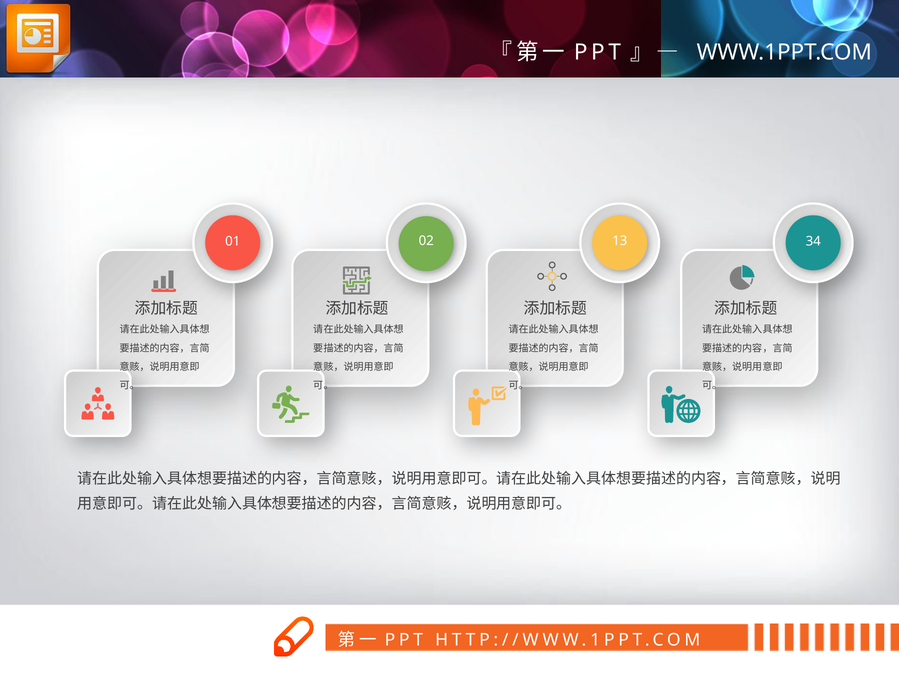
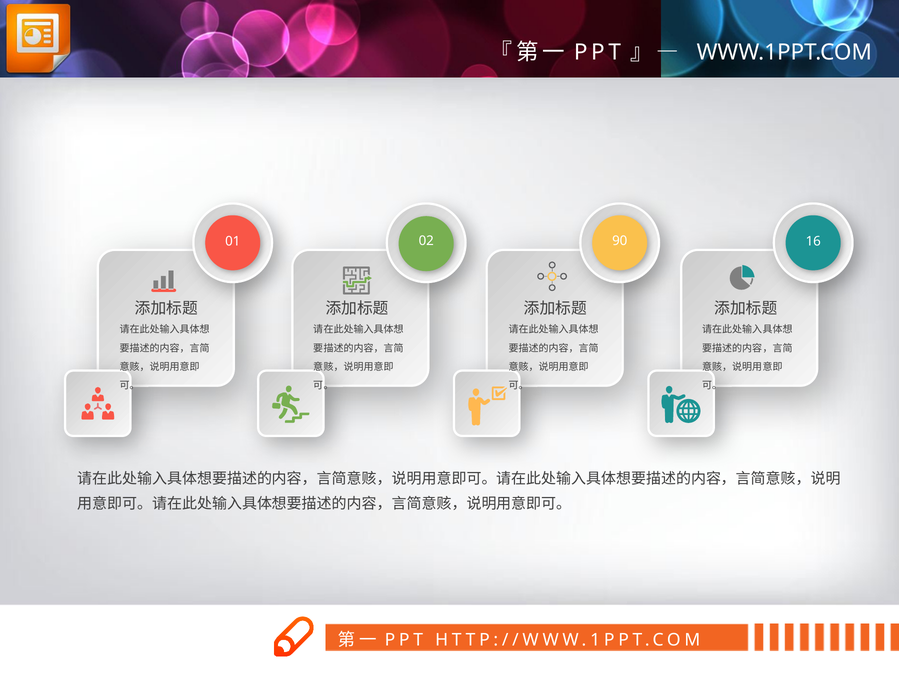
34: 34 -> 16
13: 13 -> 90
